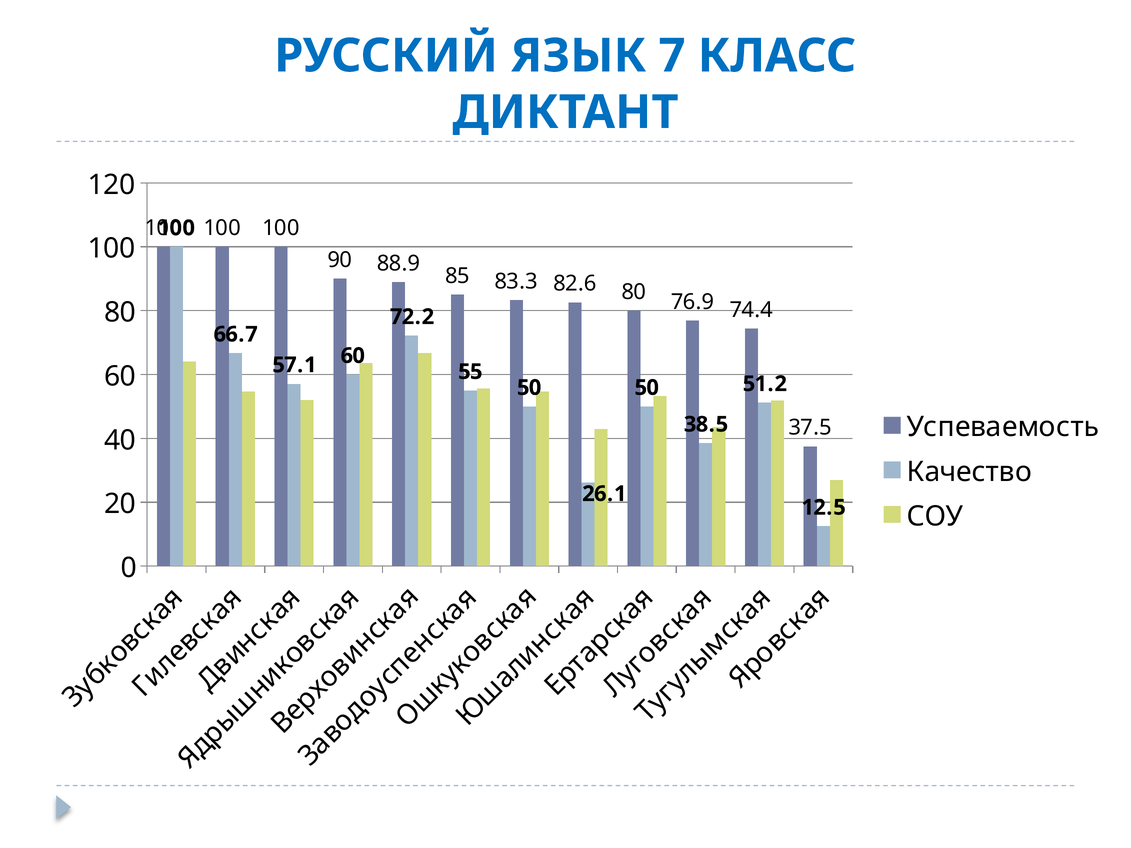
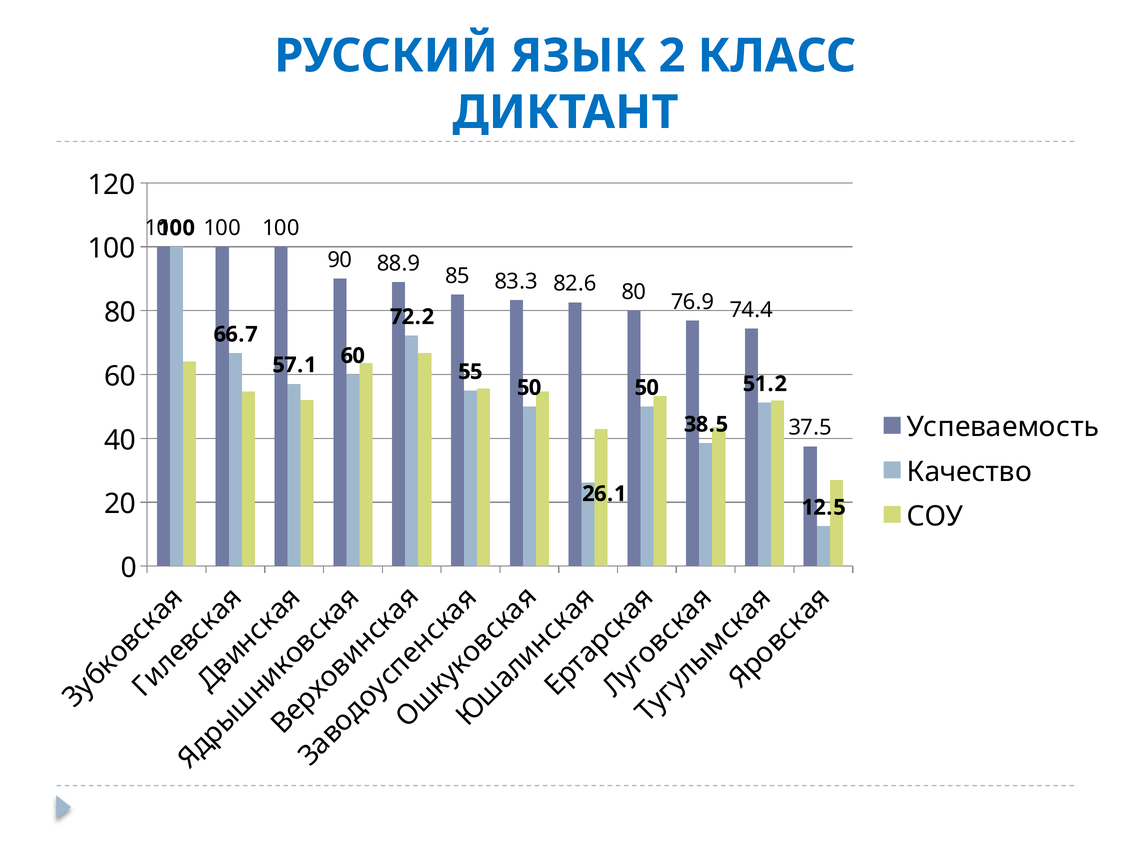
7: 7 -> 2
